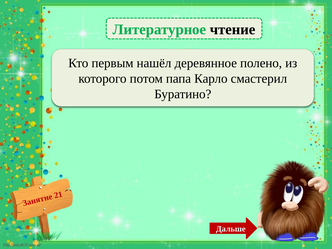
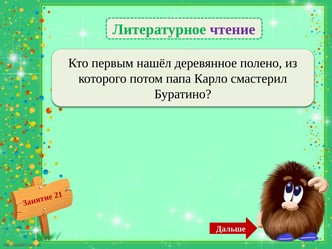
чтение colour: black -> purple
